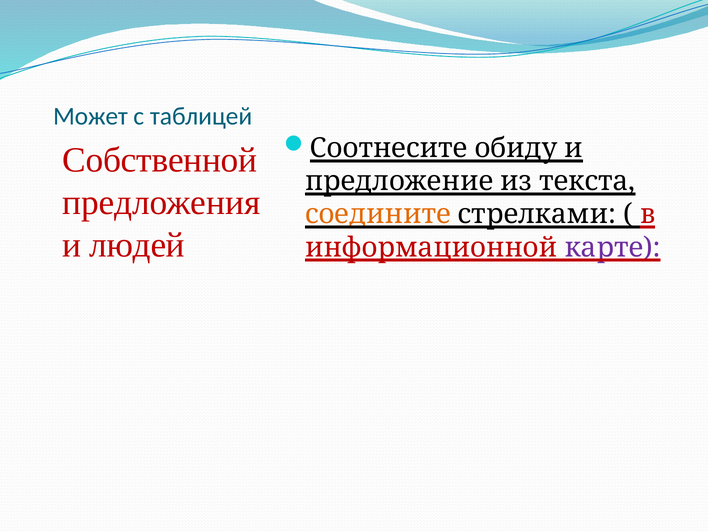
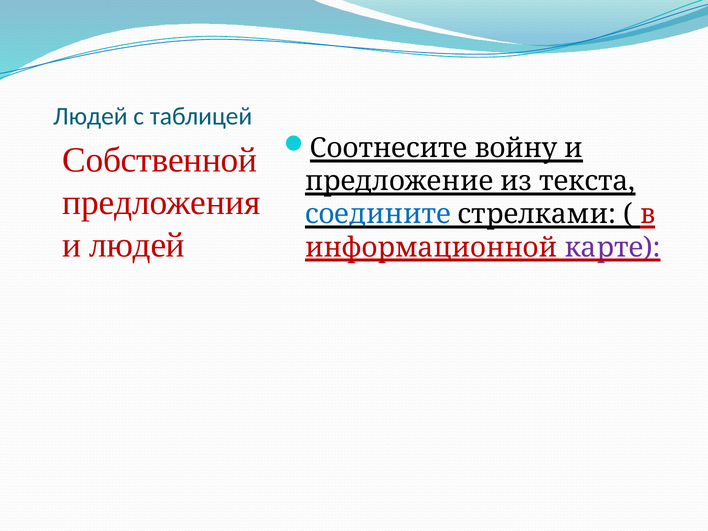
Может at (90, 116): Может -> Людей
обиду: обиду -> войну
соедините colour: orange -> blue
